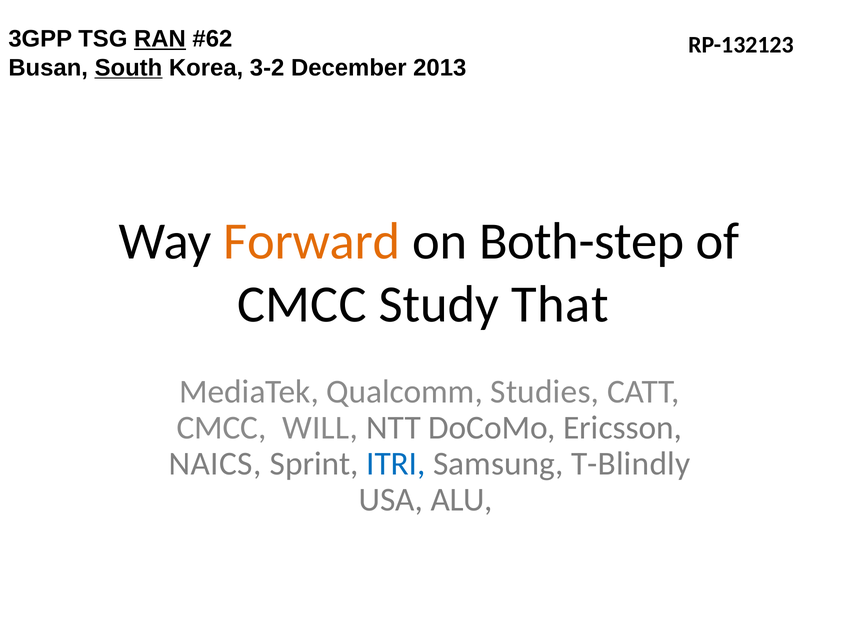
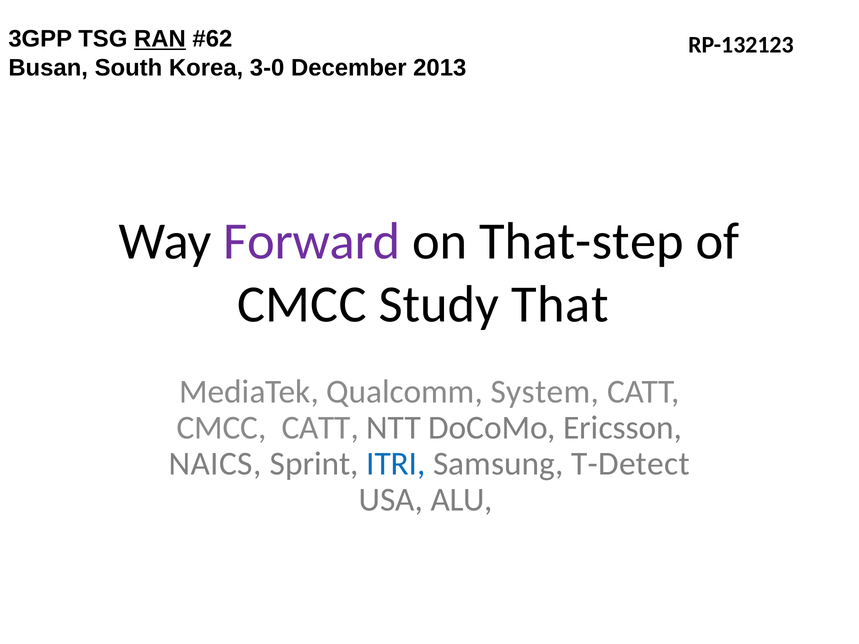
South underline: present -> none
3-2: 3-2 -> 3-0
Forward colour: orange -> purple
Both-step: Both-step -> That-step
Studies: Studies -> System
CMCC WILL: WILL -> CATT
T-Blindly: T-Blindly -> T-Detect
